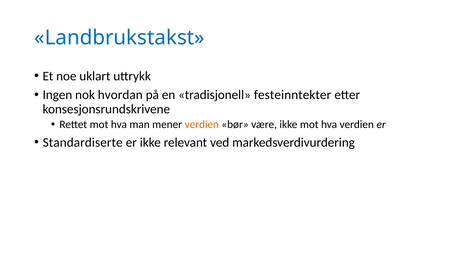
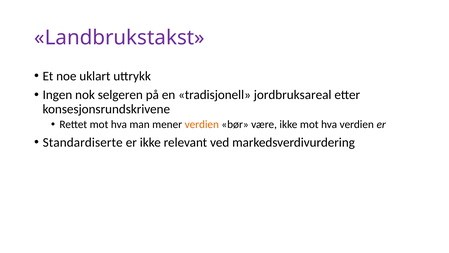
Landbrukstakst colour: blue -> purple
hvordan: hvordan -> selgeren
festeinntekter: festeinntekter -> jordbruksareal
